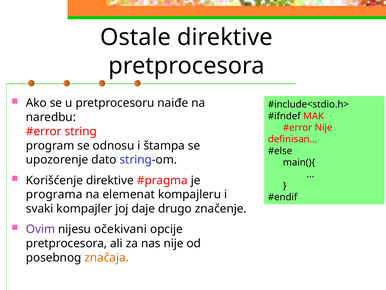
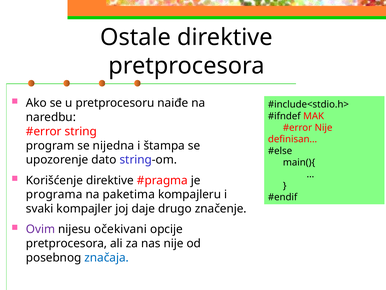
odnosu: odnosu -> nijedna
elemenat: elemenat -> paketima
značaja colour: orange -> blue
